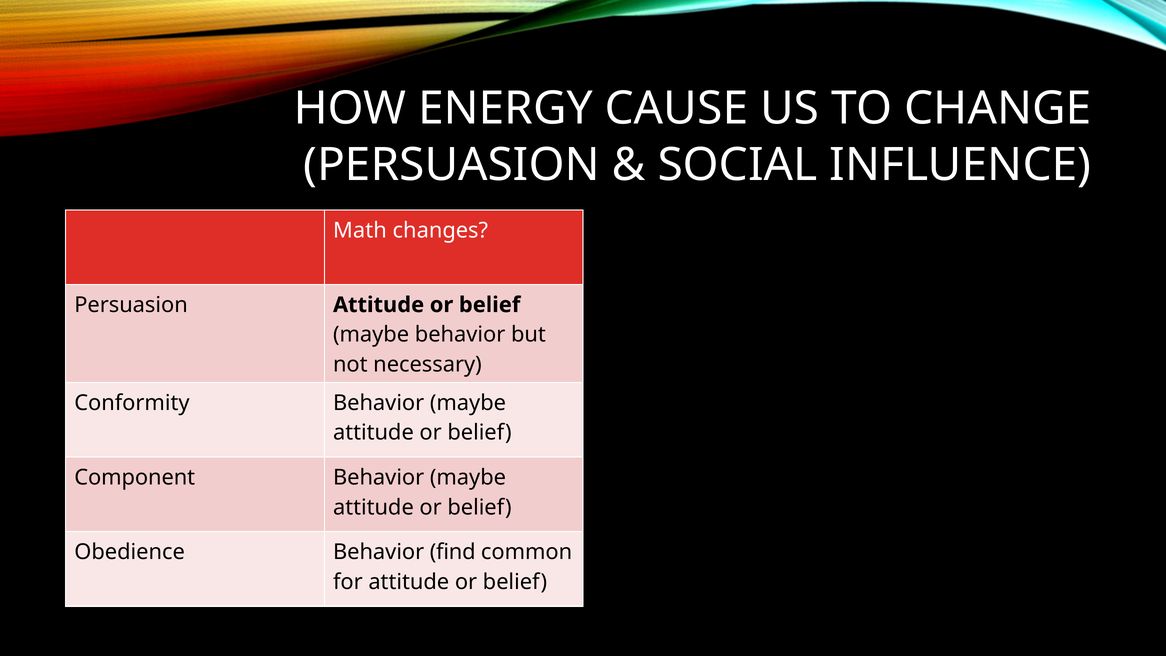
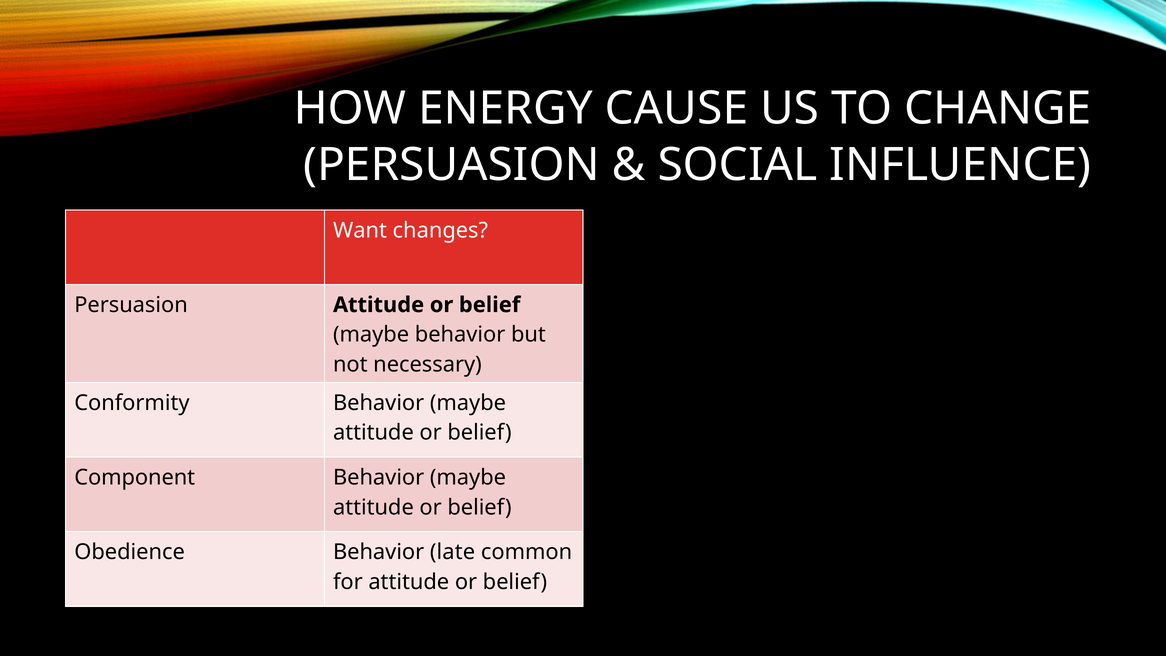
Math: Math -> Want
find: find -> late
